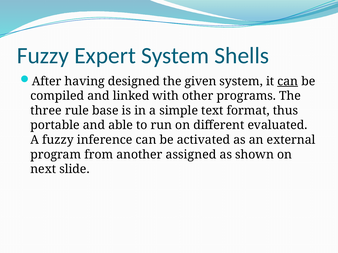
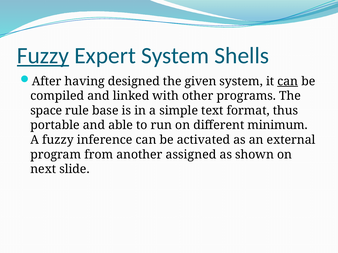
Fuzzy at (43, 56) underline: none -> present
three: three -> space
evaluated: evaluated -> minimum
